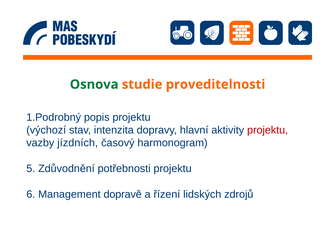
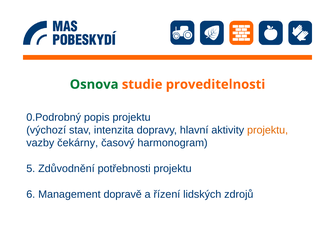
1.Podrobný: 1.Podrobný -> 0.Podrobný
projektu at (268, 130) colour: red -> orange
jízdních: jízdních -> čekárny
